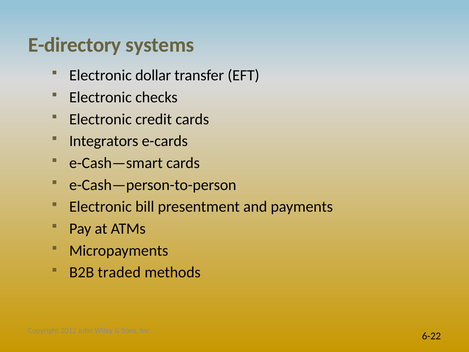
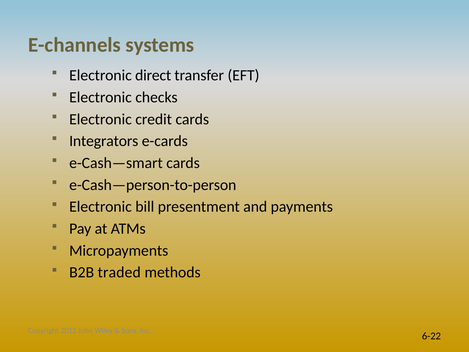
E-directory: E-directory -> E-channels
dollar: dollar -> direct
